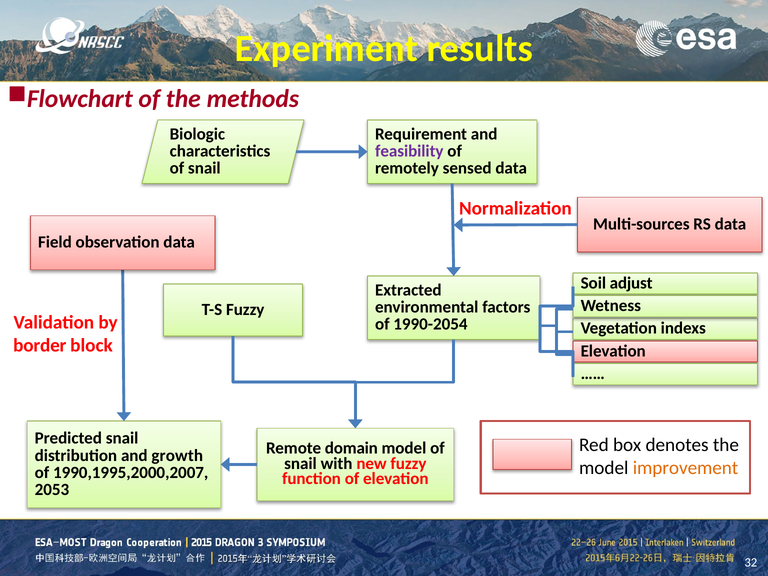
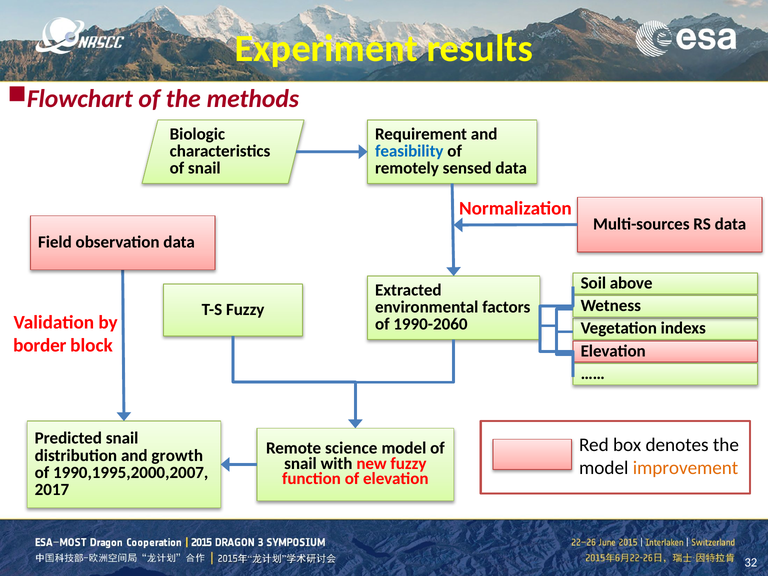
feasibility colour: purple -> blue
adjust: adjust -> above
1990-2054: 1990-2054 -> 1990-2060
domain: domain -> science
2053: 2053 -> 2017
